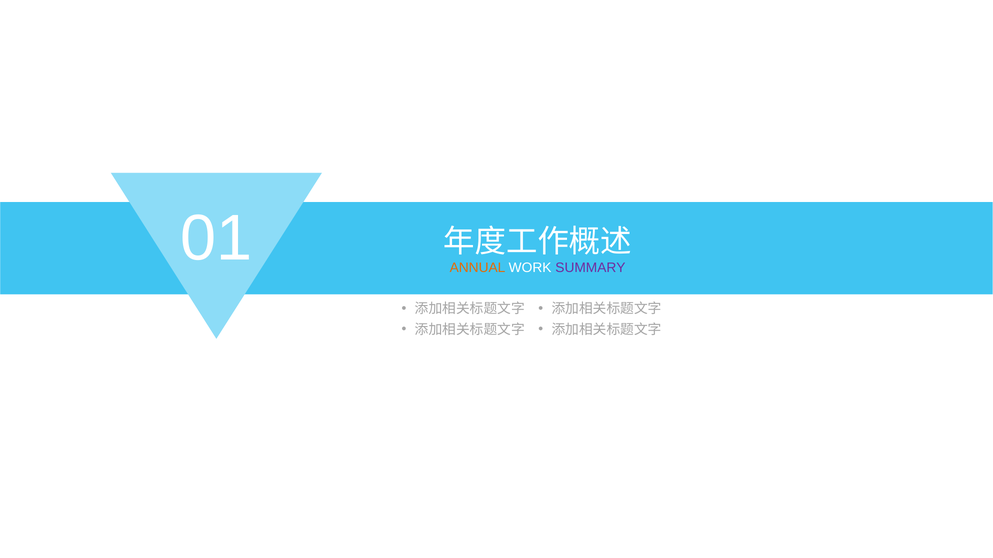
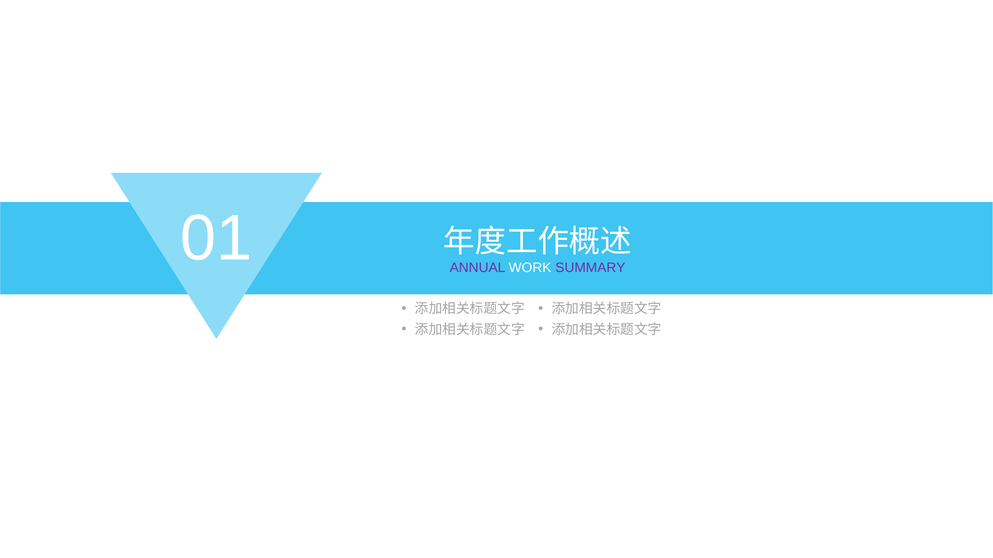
ANNUAL colour: orange -> purple
